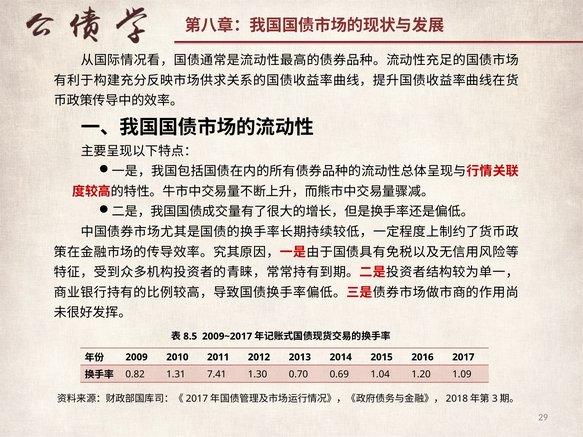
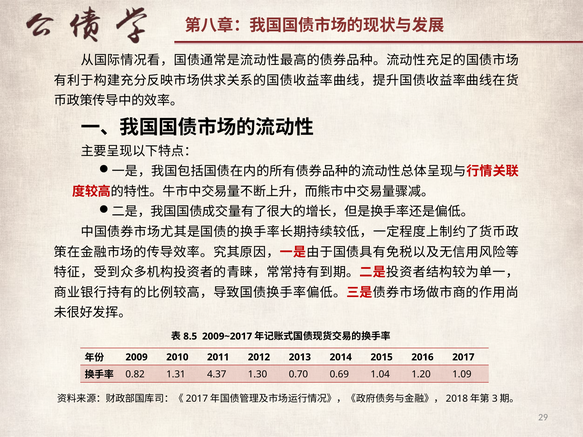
7.41: 7.41 -> 4.37
